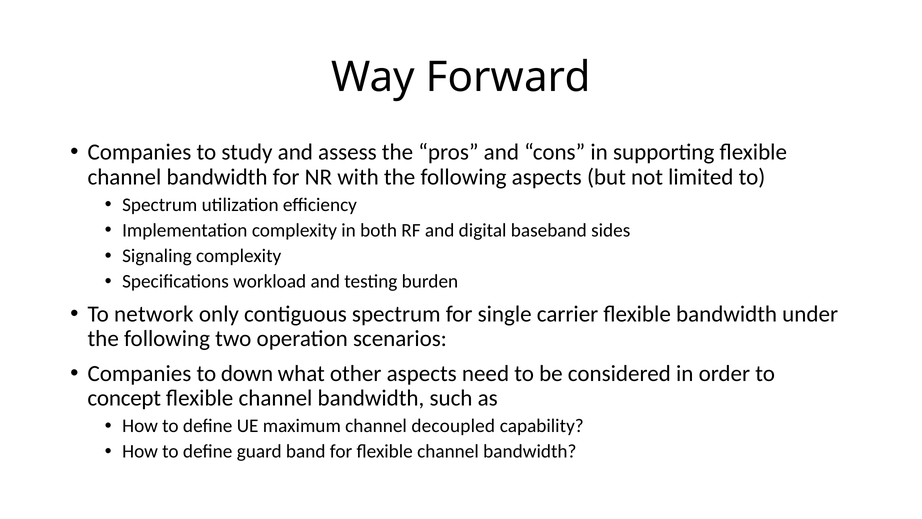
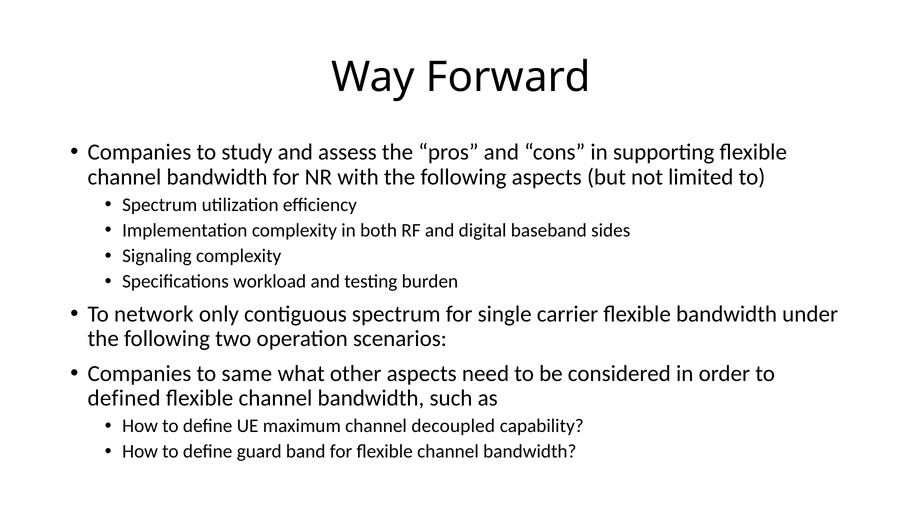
down: down -> same
concept: concept -> defined
